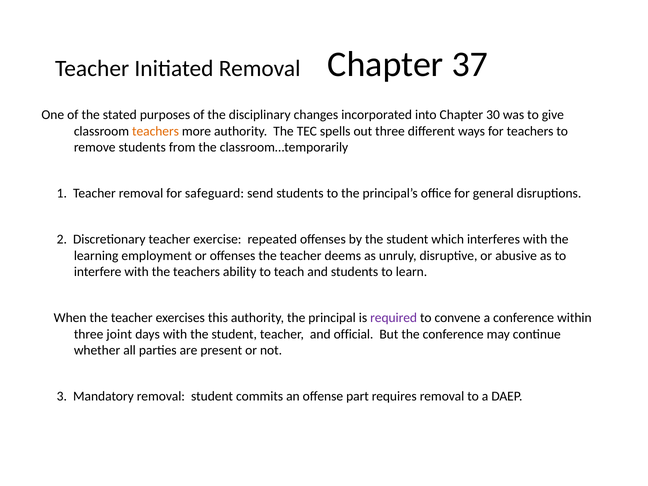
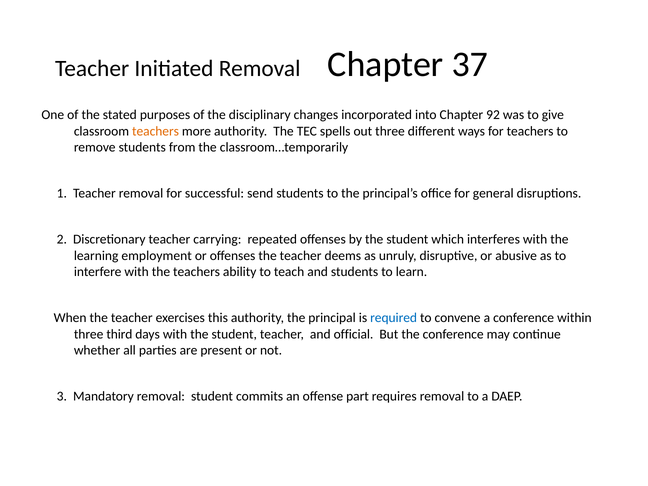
30: 30 -> 92
safeguard: safeguard -> successful
exercise: exercise -> carrying
required colour: purple -> blue
joint: joint -> third
